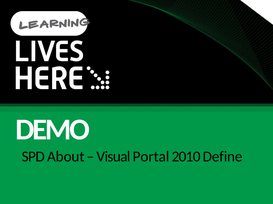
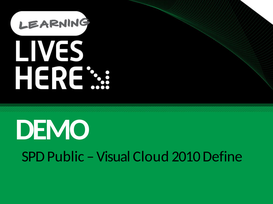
About: About -> Public
Portal: Portal -> Cloud
